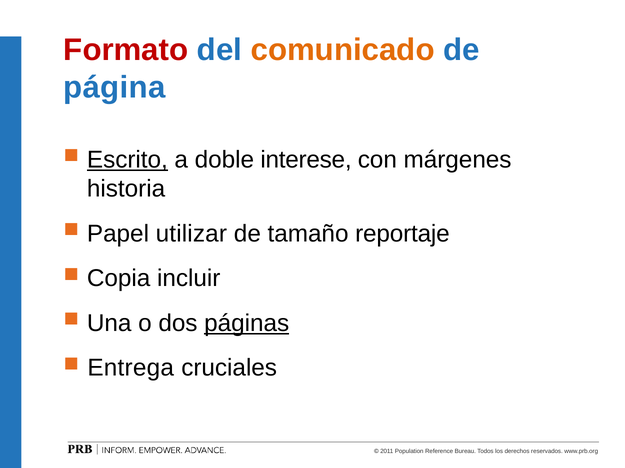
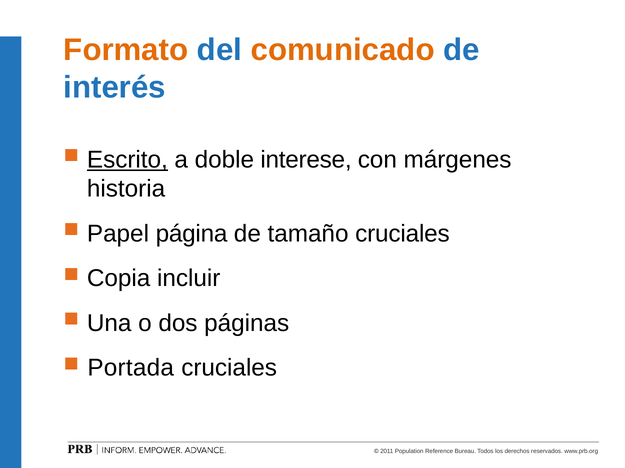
Formato colour: red -> orange
página: página -> interés
utilizar: utilizar -> página
tamaño reportaje: reportaje -> cruciales
páginas underline: present -> none
Entrega: Entrega -> Portada
